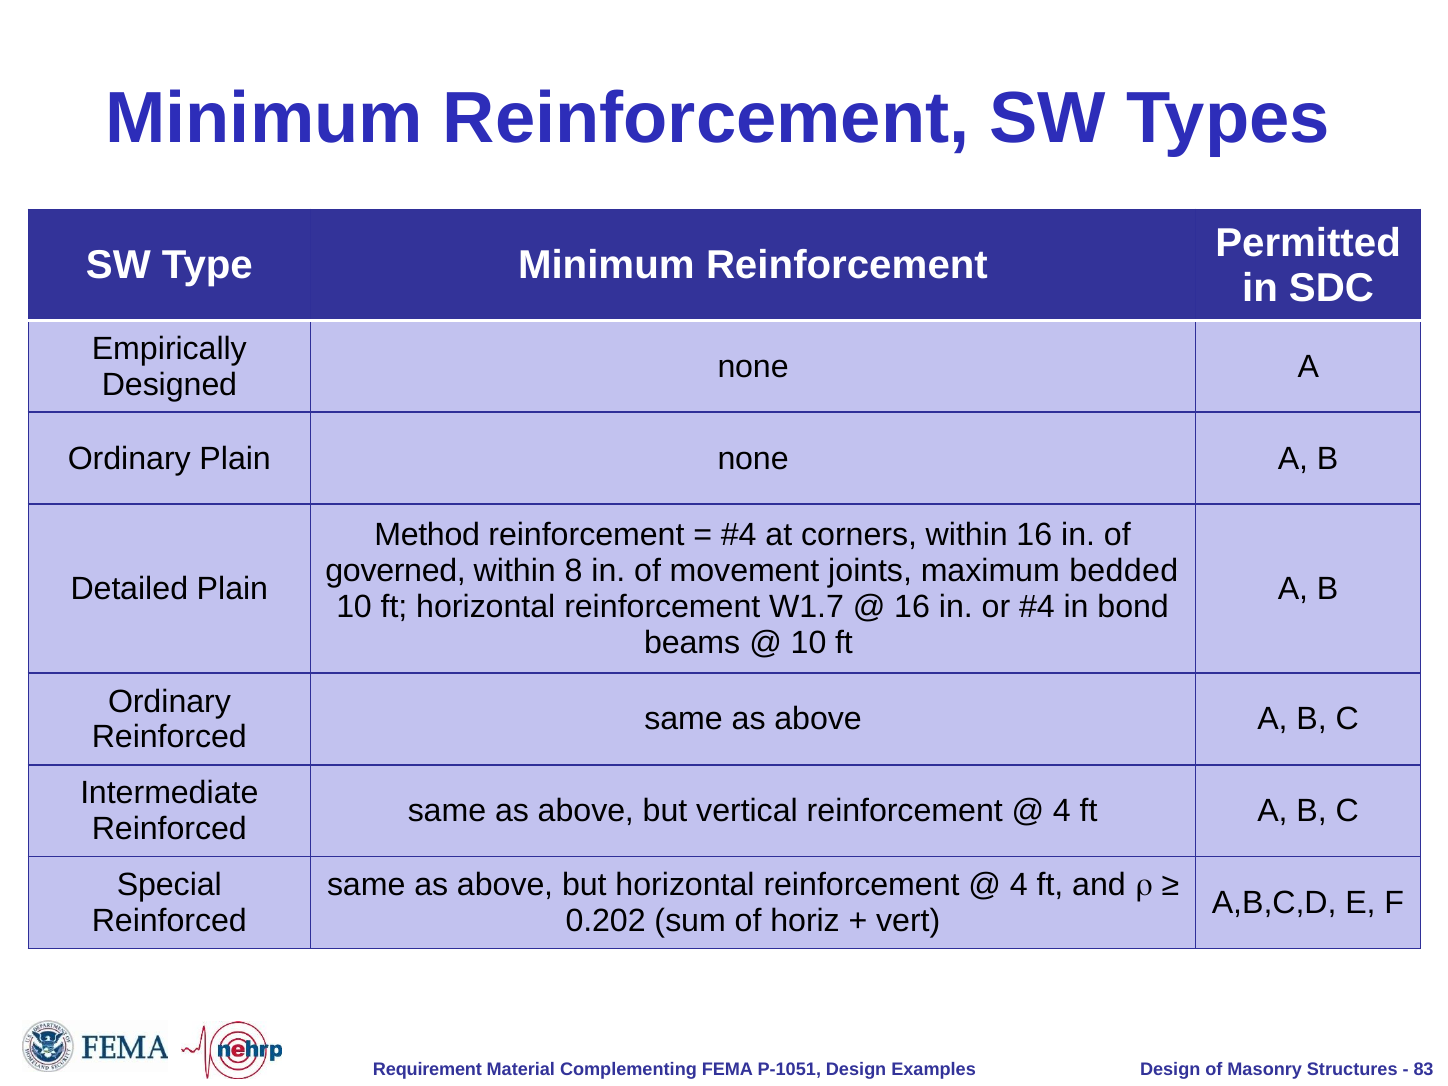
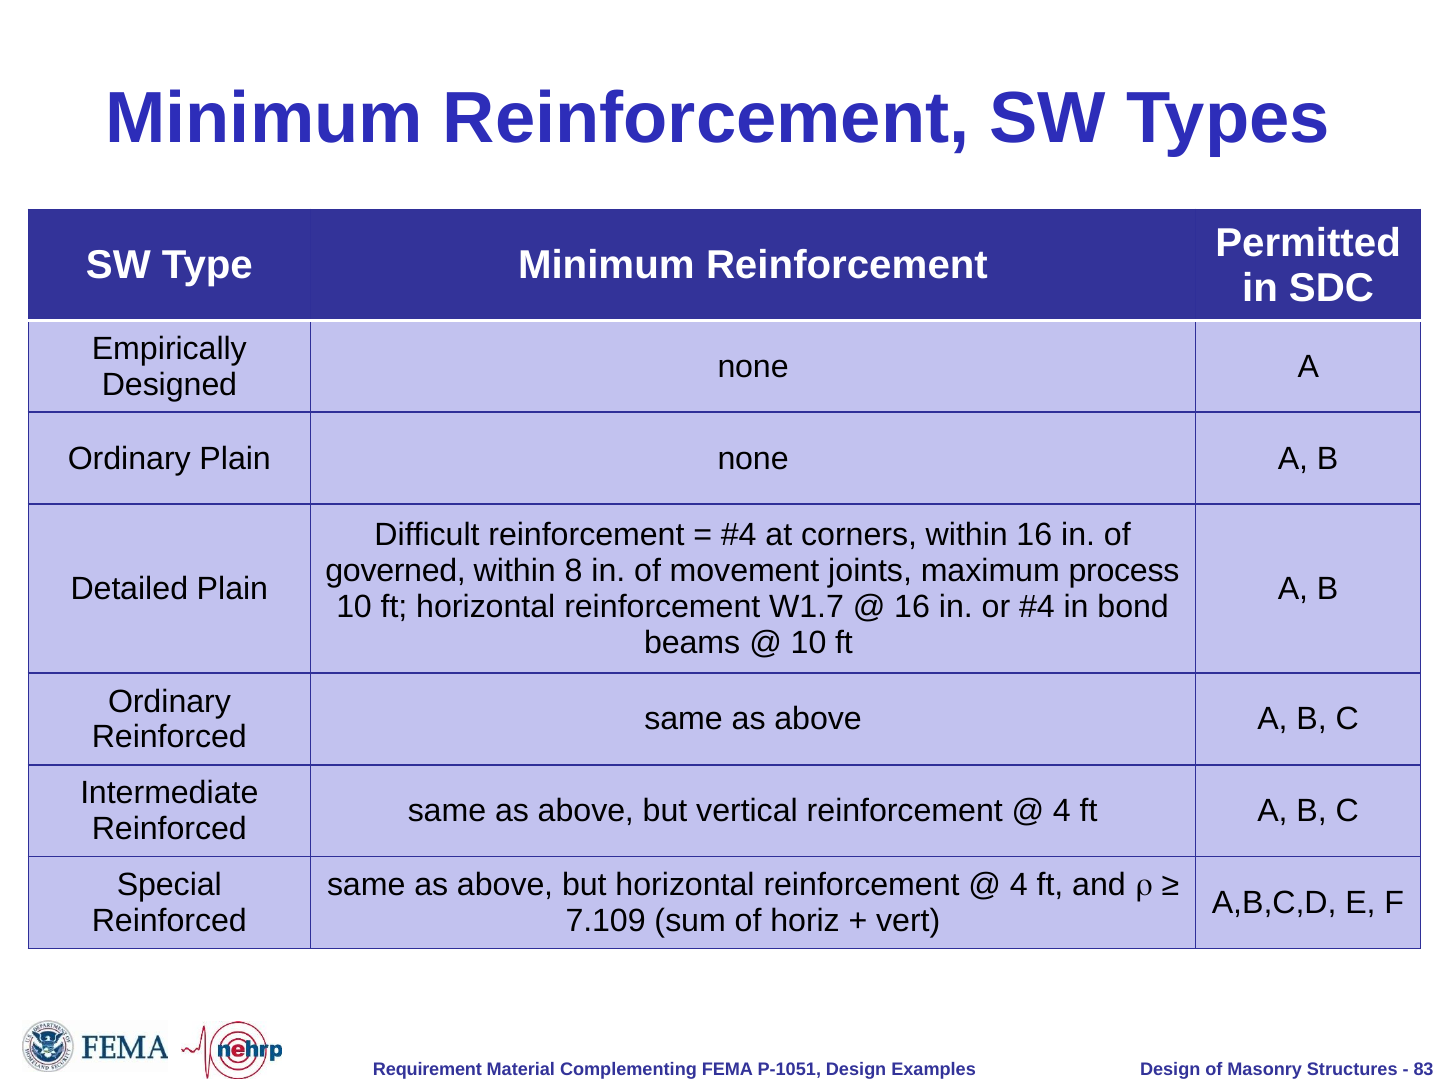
Method: Method -> Difficult
bedded: bedded -> process
0.202: 0.202 -> 7.109
